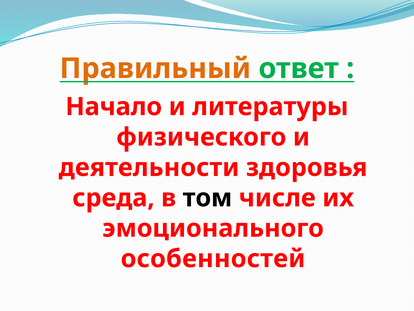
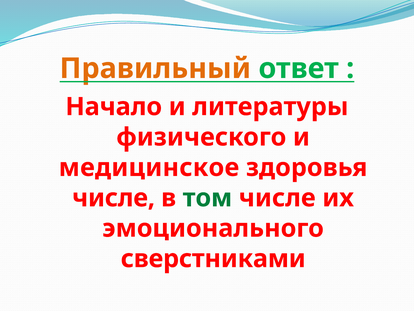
деятельности: деятельности -> медицинское
среда at (113, 198): среда -> числе
том colour: black -> green
особенностей: особенностей -> сверстниками
